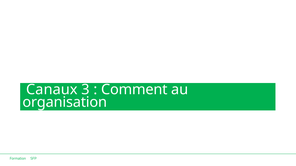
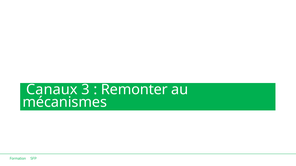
Comment: Comment -> Remonter
organisation: organisation -> mécanismes
